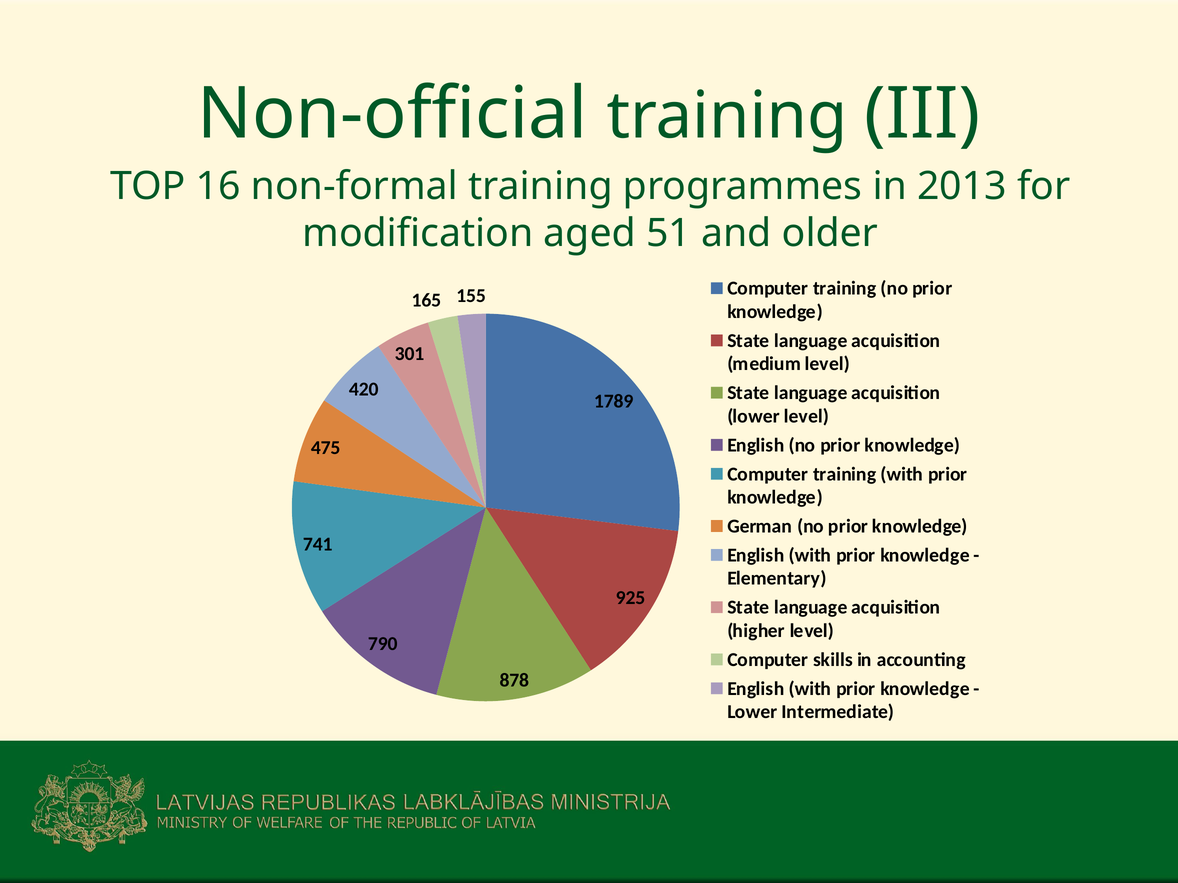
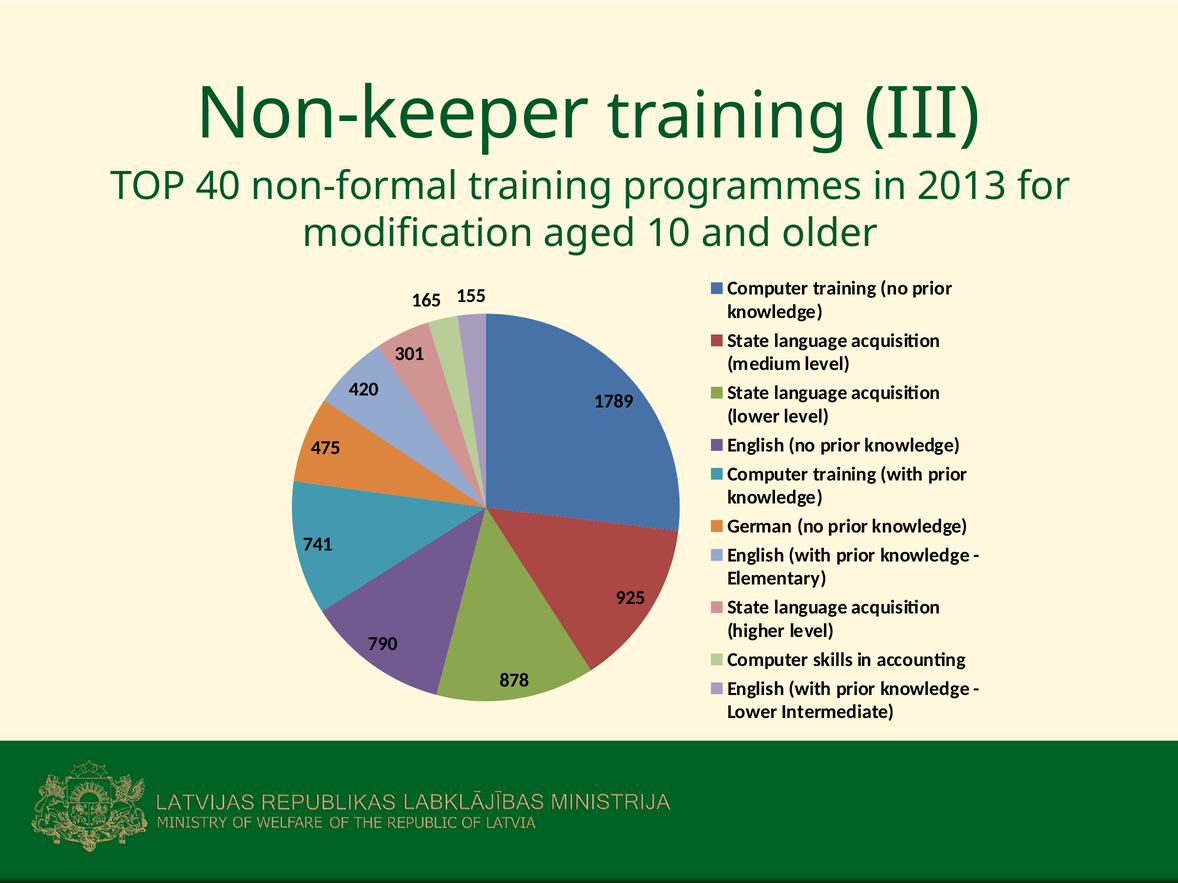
Non-official: Non-official -> Non-keeper
16: 16 -> 40
51: 51 -> 10
